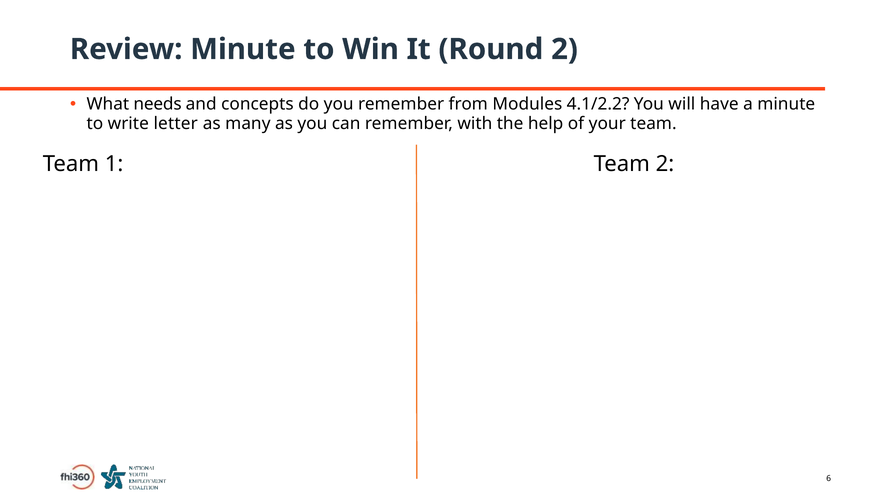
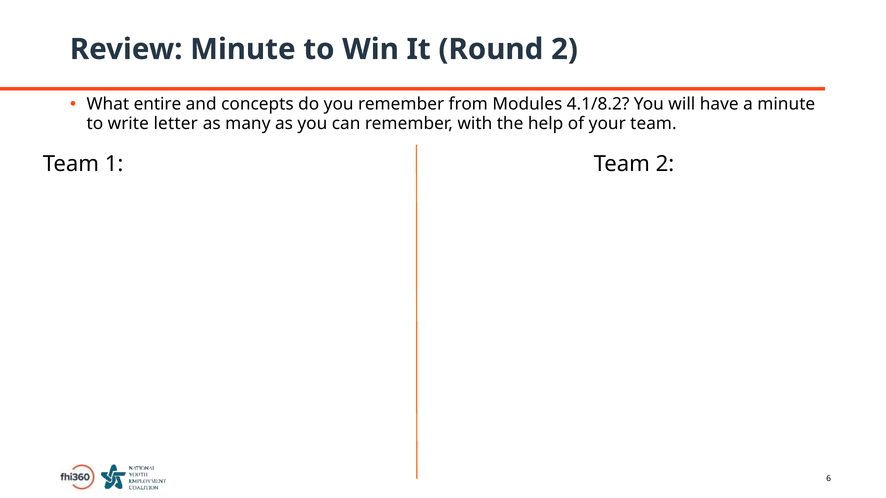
needs: needs -> entire
4.1/2.2: 4.1/2.2 -> 4.1/8.2
